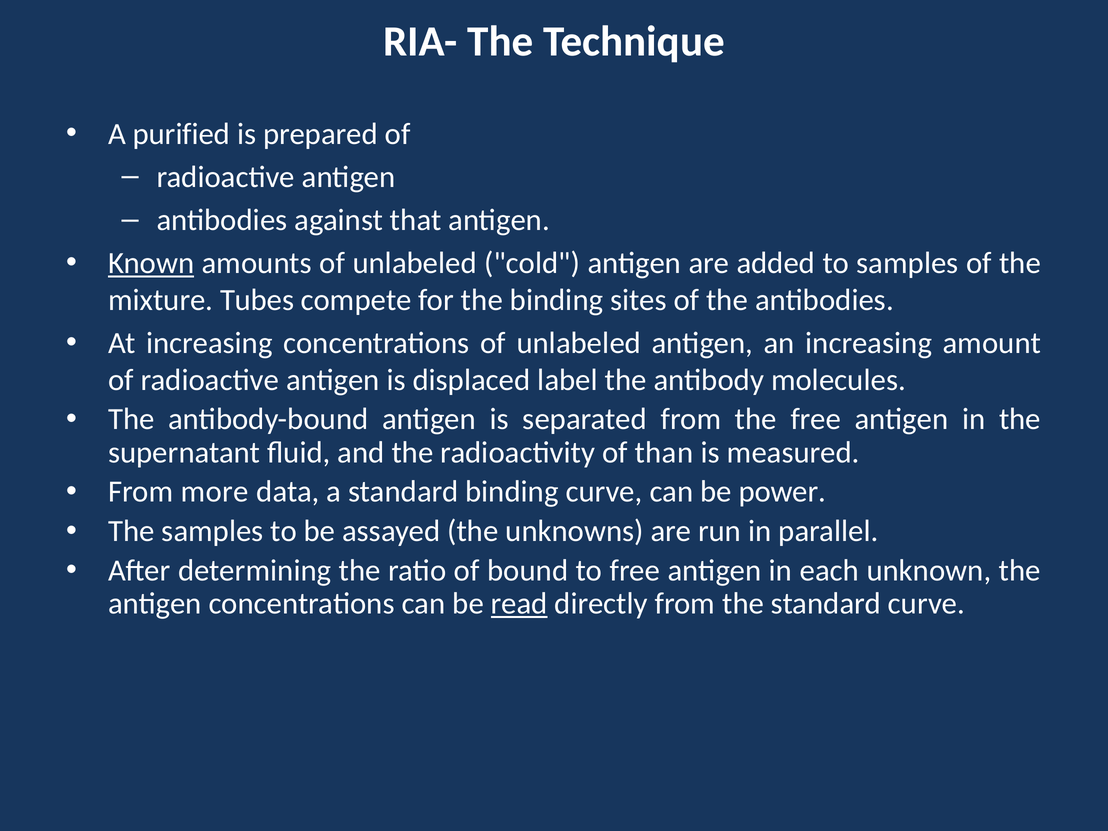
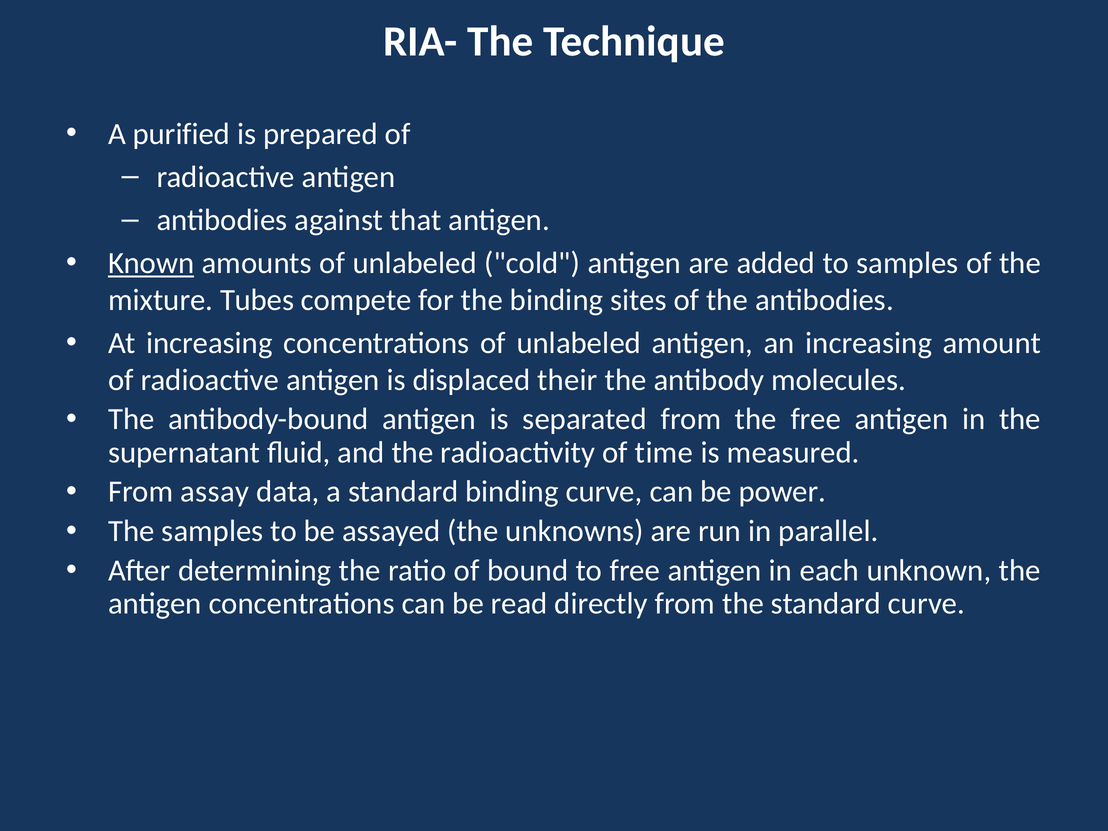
label: label -> their
than: than -> time
more: more -> assay
read underline: present -> none
